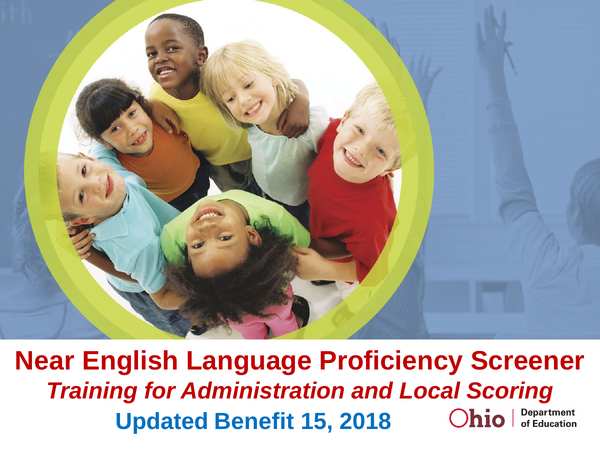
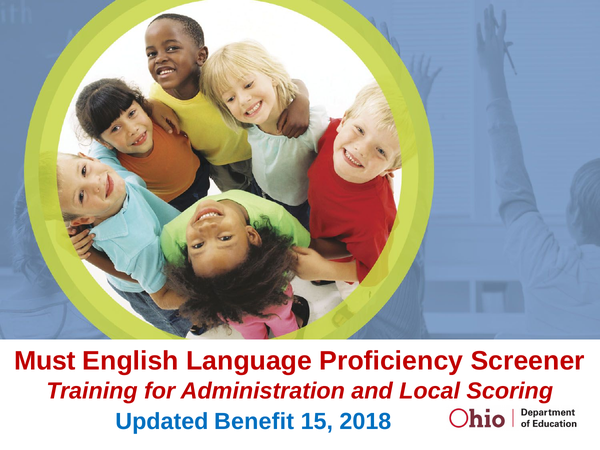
Near: Near -> Must
